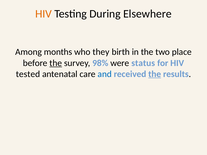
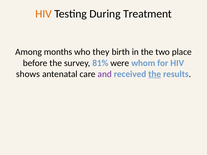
Elsewhere: Elsewhere -> Treatment
the at (56, 63) underline: present -> none
98%: 98% -> 81%
status: status -> whom
tested: tested -> shows
and colour: blue -> purple
